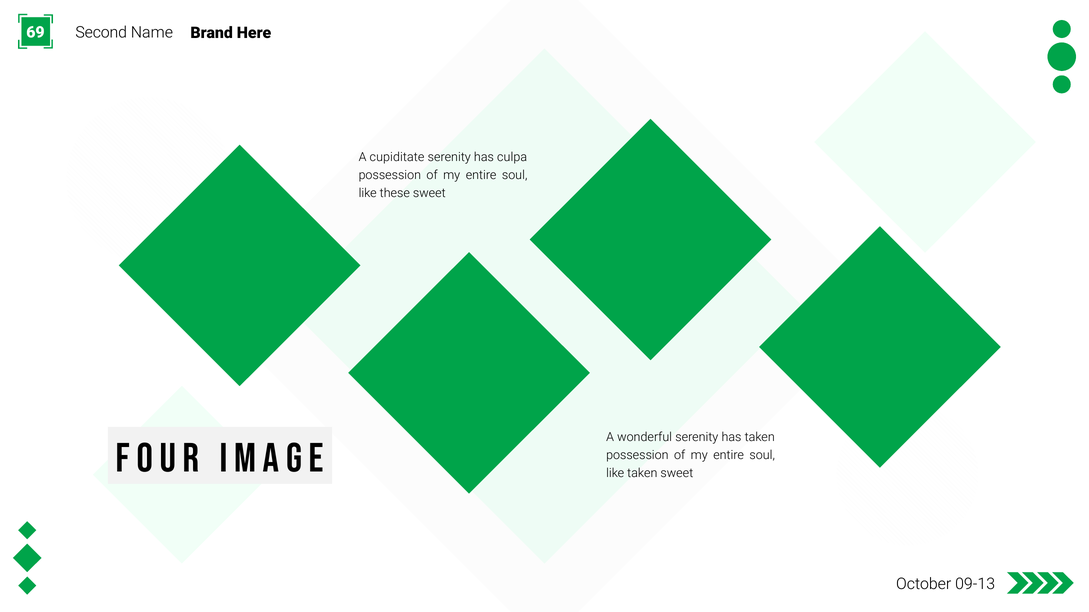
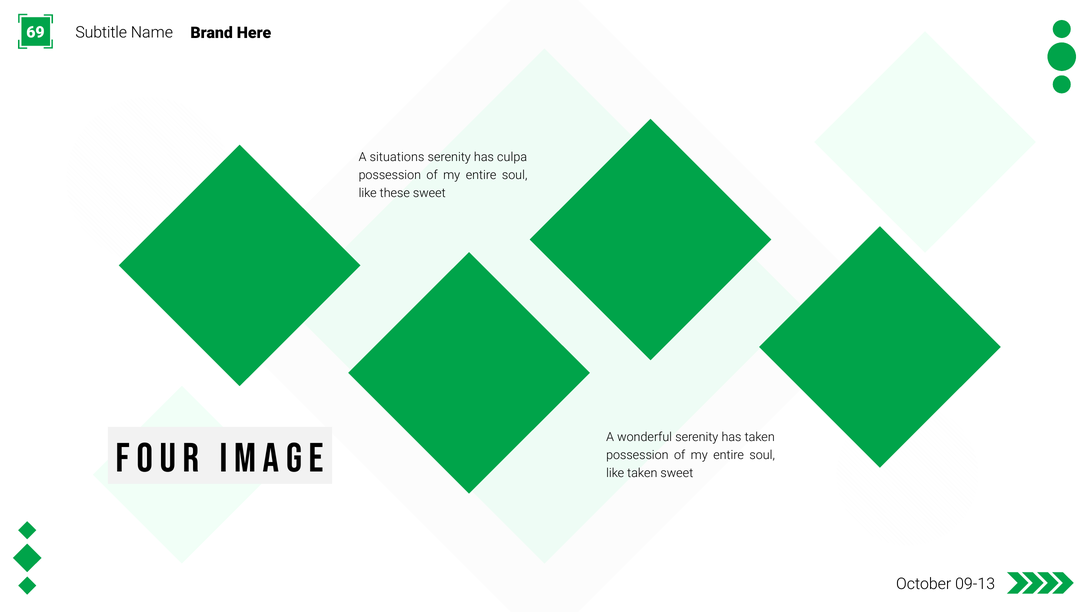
Second: Second -> Subtitle
cupiditate: cupiditate -> situations
